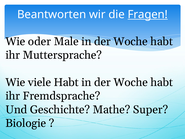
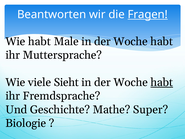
Wie oder: oder -> habt
viele Habt: Habt -> Sieht
habt at (162, 82) underline: none -> present
